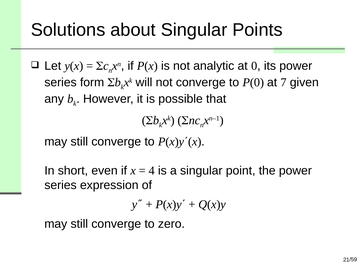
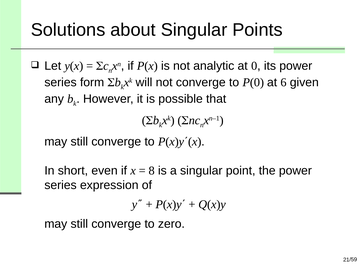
7: 7 -> 6
4: 4 -> 8
